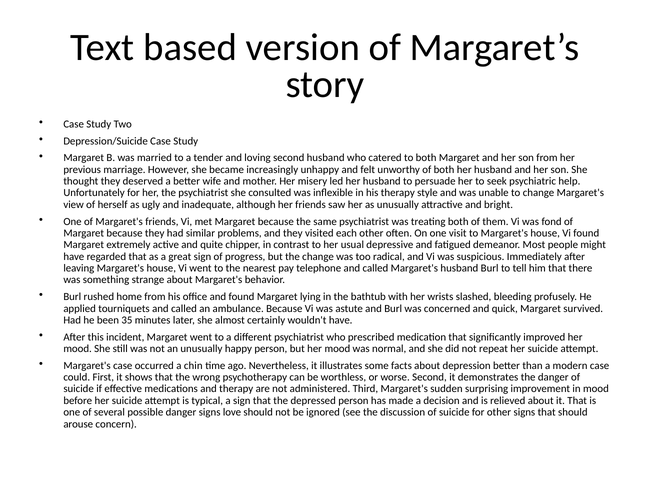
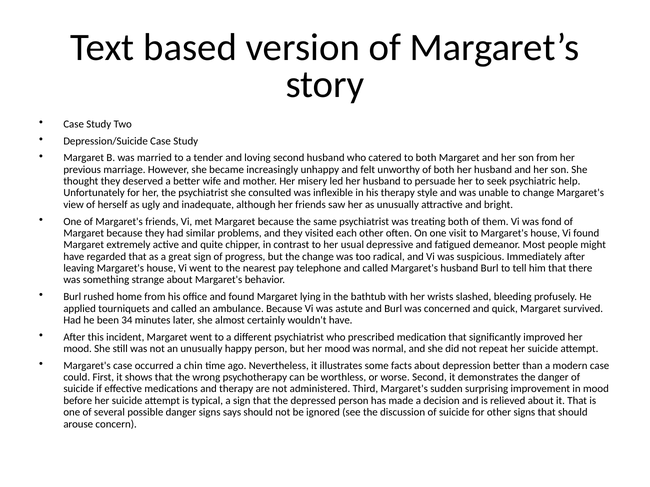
35: 35 -> 34
love: love -> says
